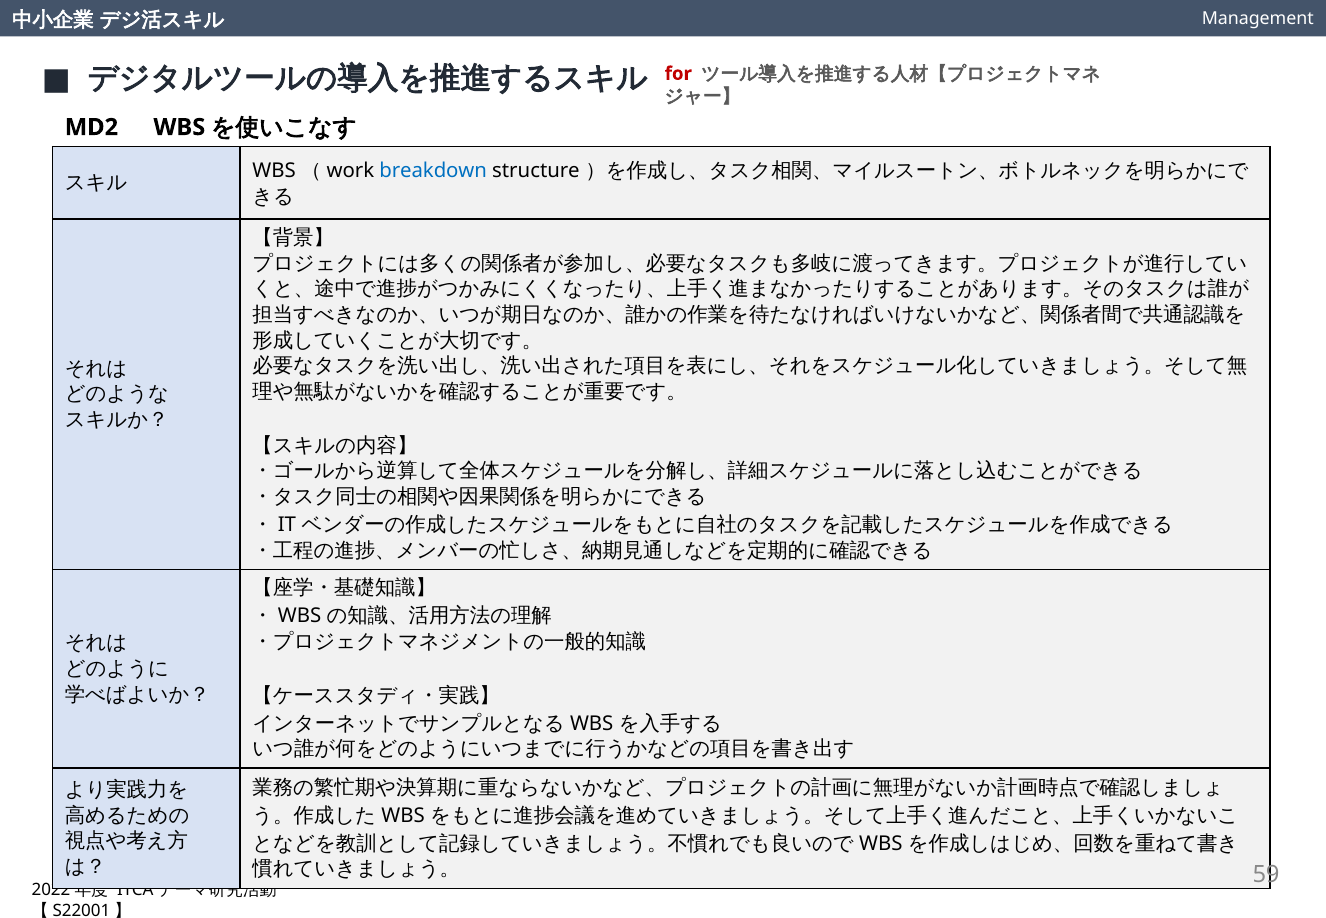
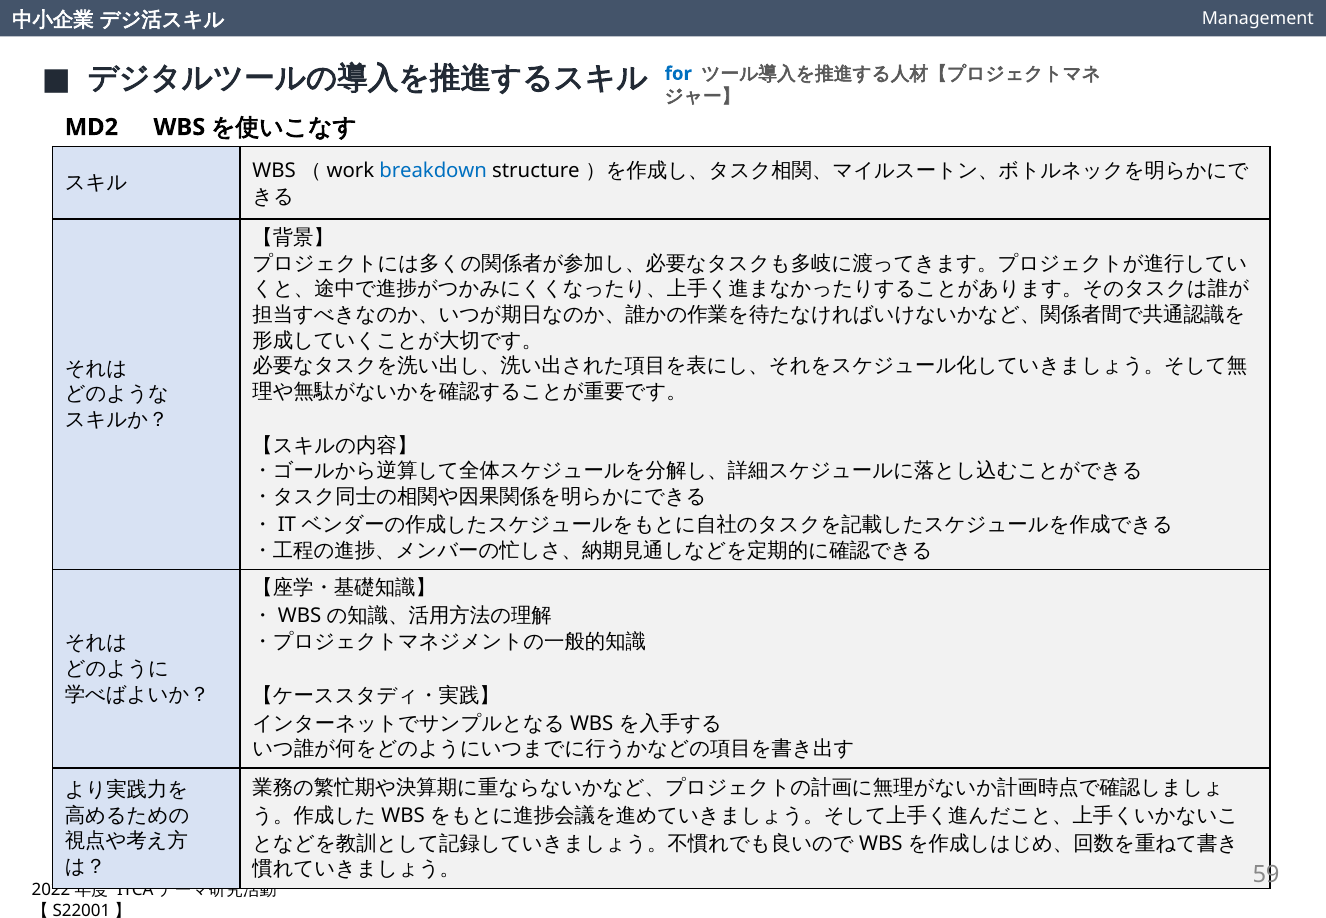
for colour: red -> blue
